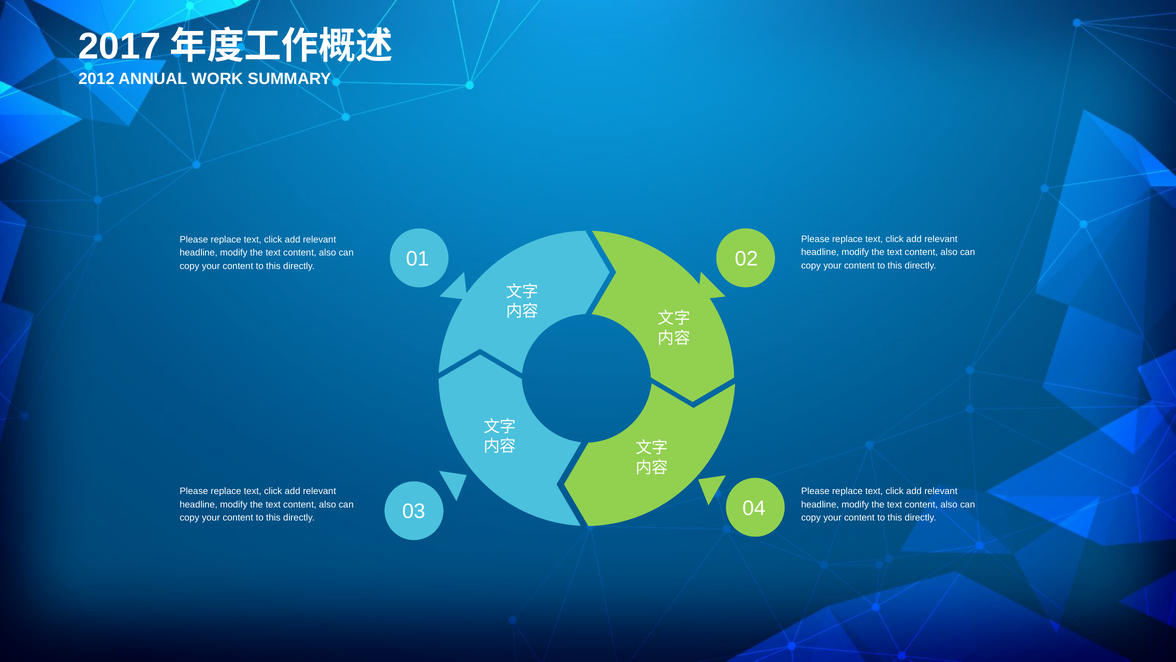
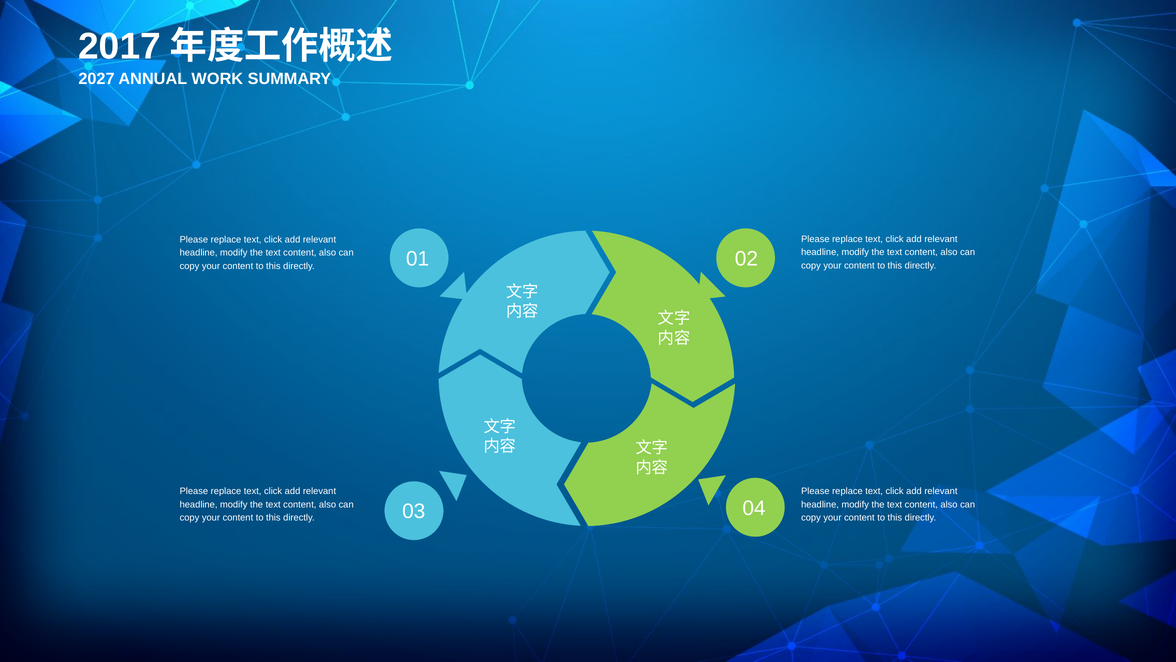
2012: 2012 -> 2027
